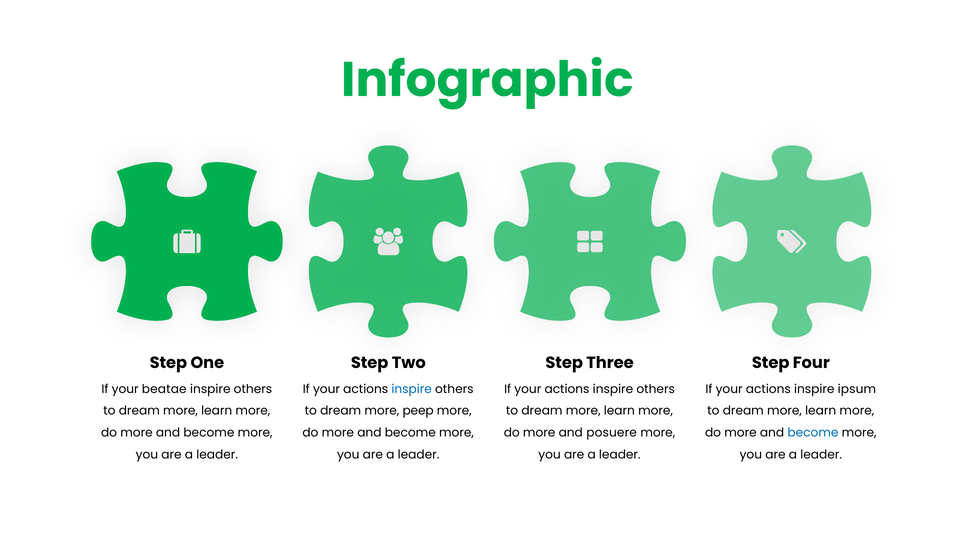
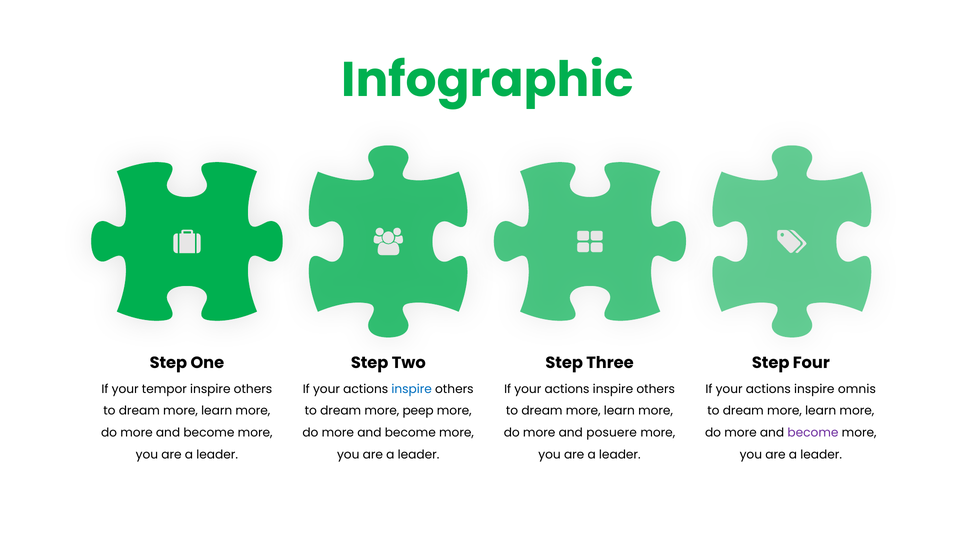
beatae: beatae -> tempor
ipsum: ipsum -> omnis
become at (813, 432) colour: blue -> purple
